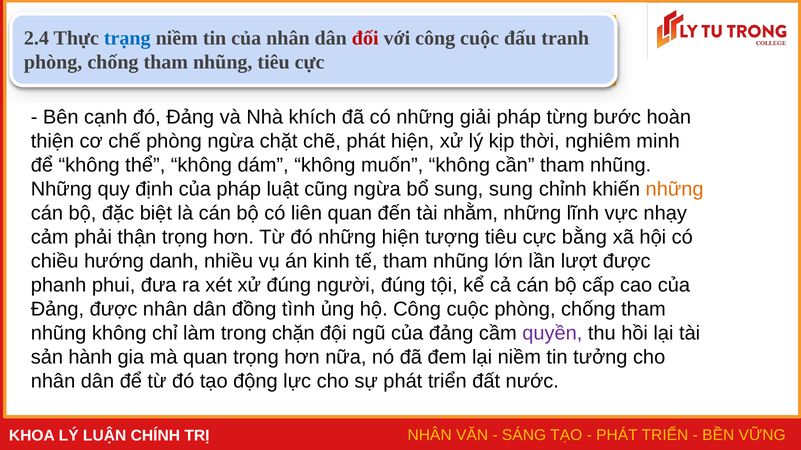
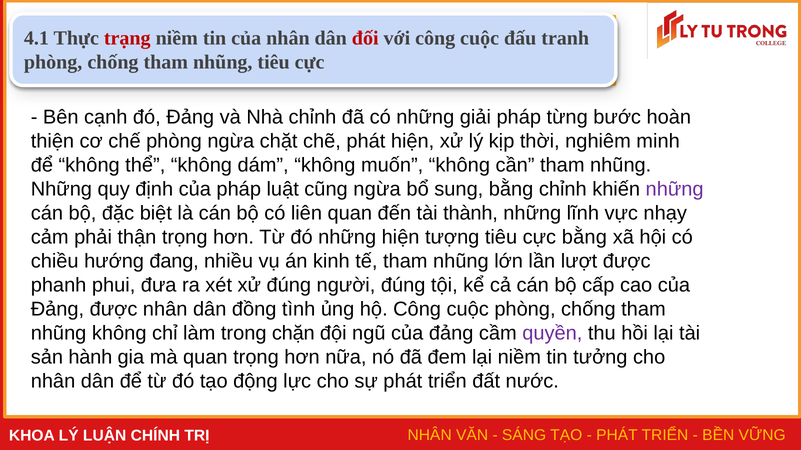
2.4: 2.4 -> 4.1
trạng colour: blue -> red
Nhà khích: khích -> chỉnh
sung sung: sung -> bằng
những at (675, 189) colour: orange -> purple
nhằm: nhằm -> thành
danh: danh -> đang
